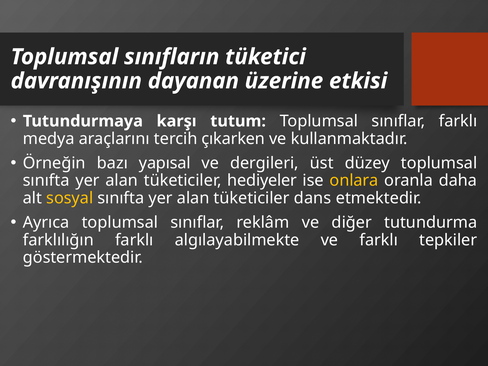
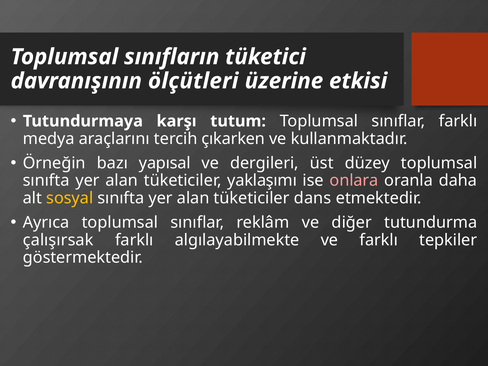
dayanan: dayanan -> ölçütleri
hediyeler: hediyeler -> yaklaşımı
onlara colour: yellow -> pink
farklılığın: farklılığın -> çalışırsak
